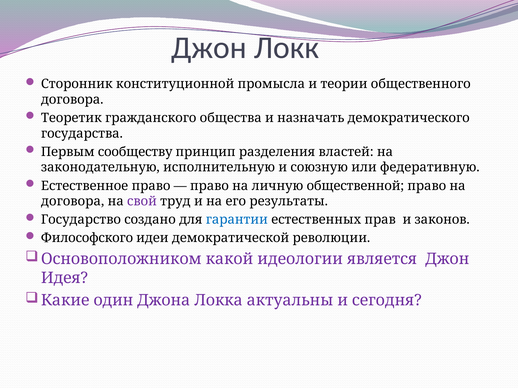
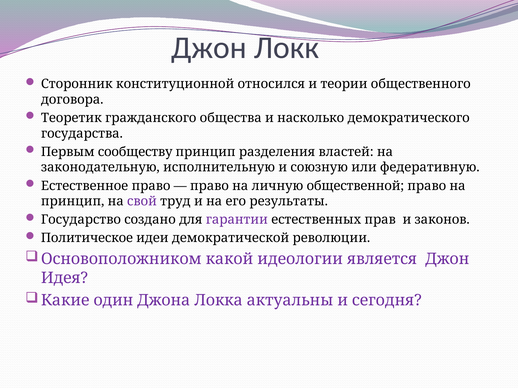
промысла: промысла -> относился
назначать: назначать -> насколько
договора at (73, 202): договора -> принцип
гарантии colour: blue -> purple
Философского: Философского -> Политическое
